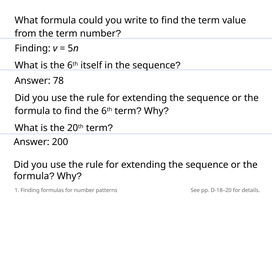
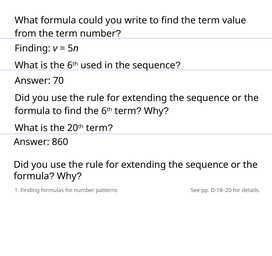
itself: itself -> used
78: 78 -> 70
200: 200 -> 860
